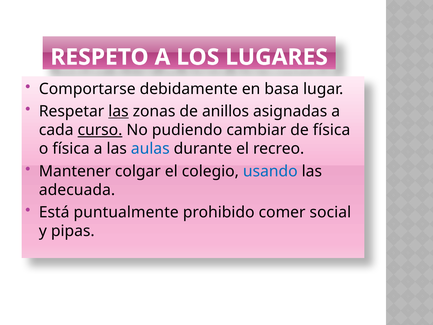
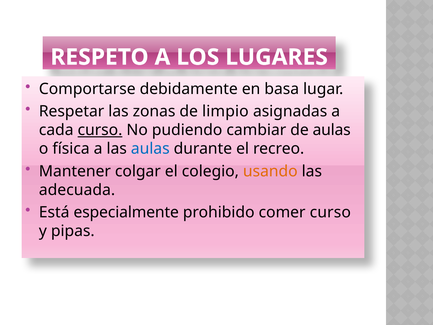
las at (118, 111) underline: present -> none
anillos: anillos -> limpio
de física: física -> aulas
usando colour: blue -> orange
puntualmente: puntualmente -> especialmente
comer social: social -> curso
